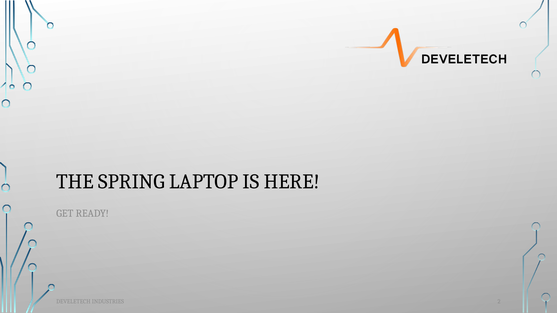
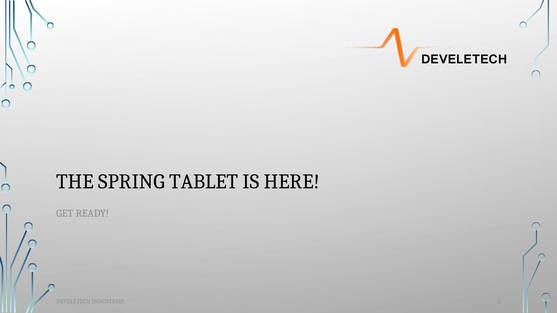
LAPTOP: LAPTOP -> TABLET
